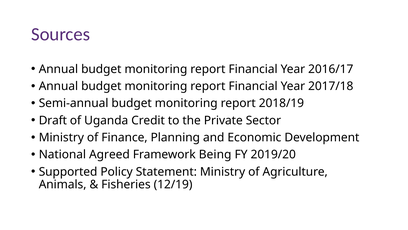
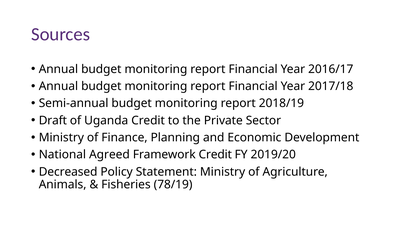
Framework Being: Being -> Credit
Supported: Supported -> Decreased
12/19: 12/19 -> 78/19
